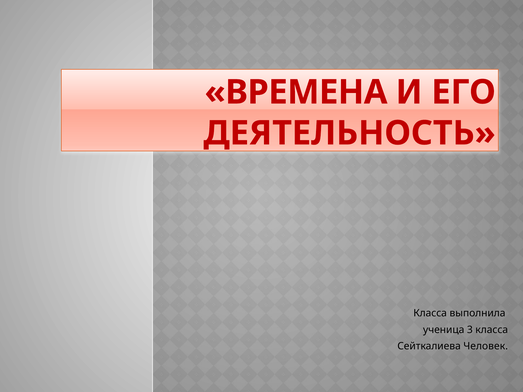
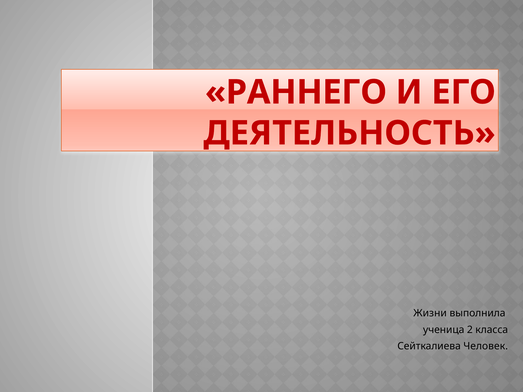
ВРЕМЕНА: ВРЕМЕНА -> РАННЕГО
Класса at (430, 313): Класса -> Жизни
3: 3 -> 2
